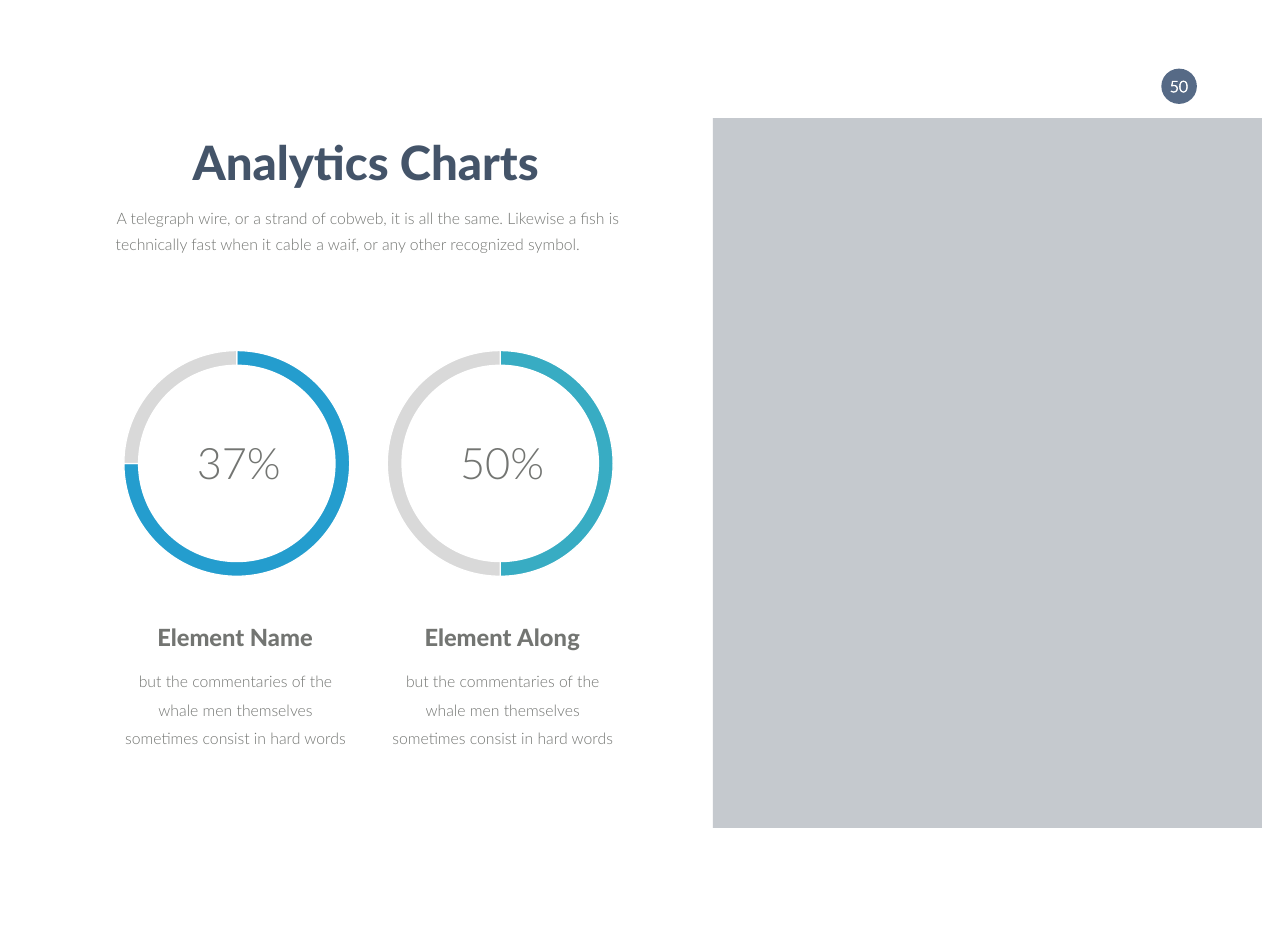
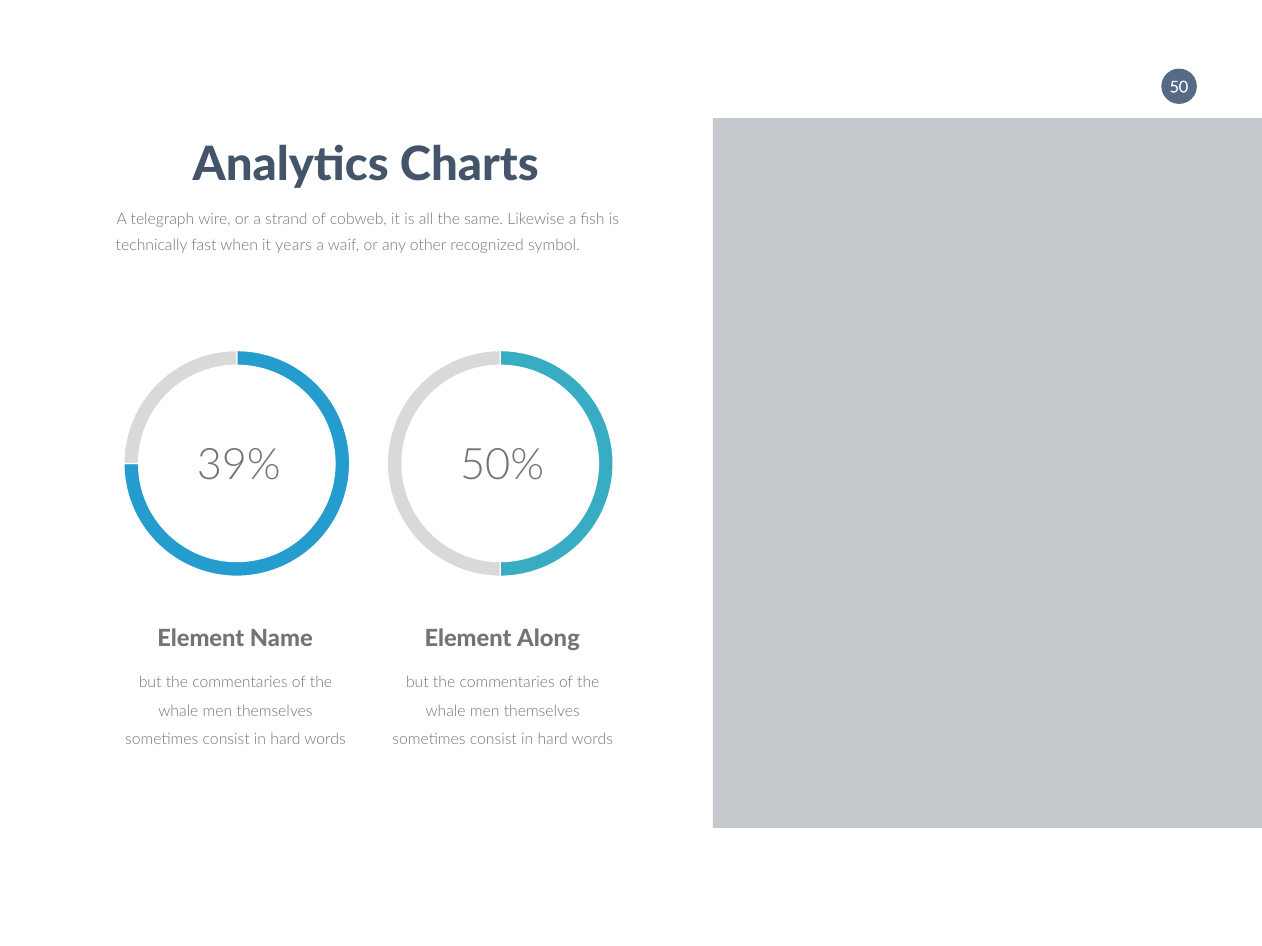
cable: cable -> years
37%: 37% -> 39%
